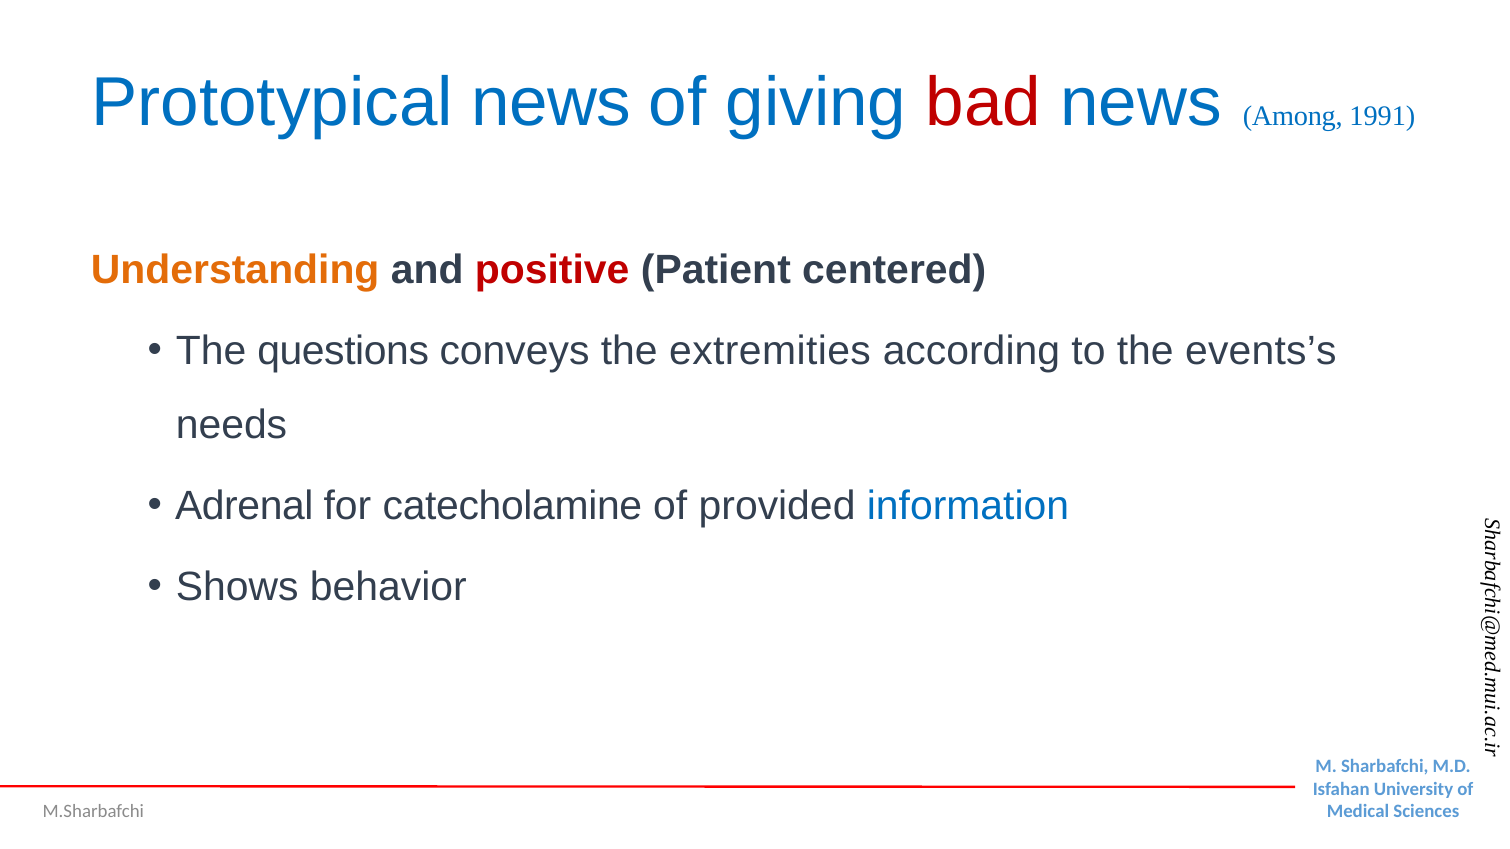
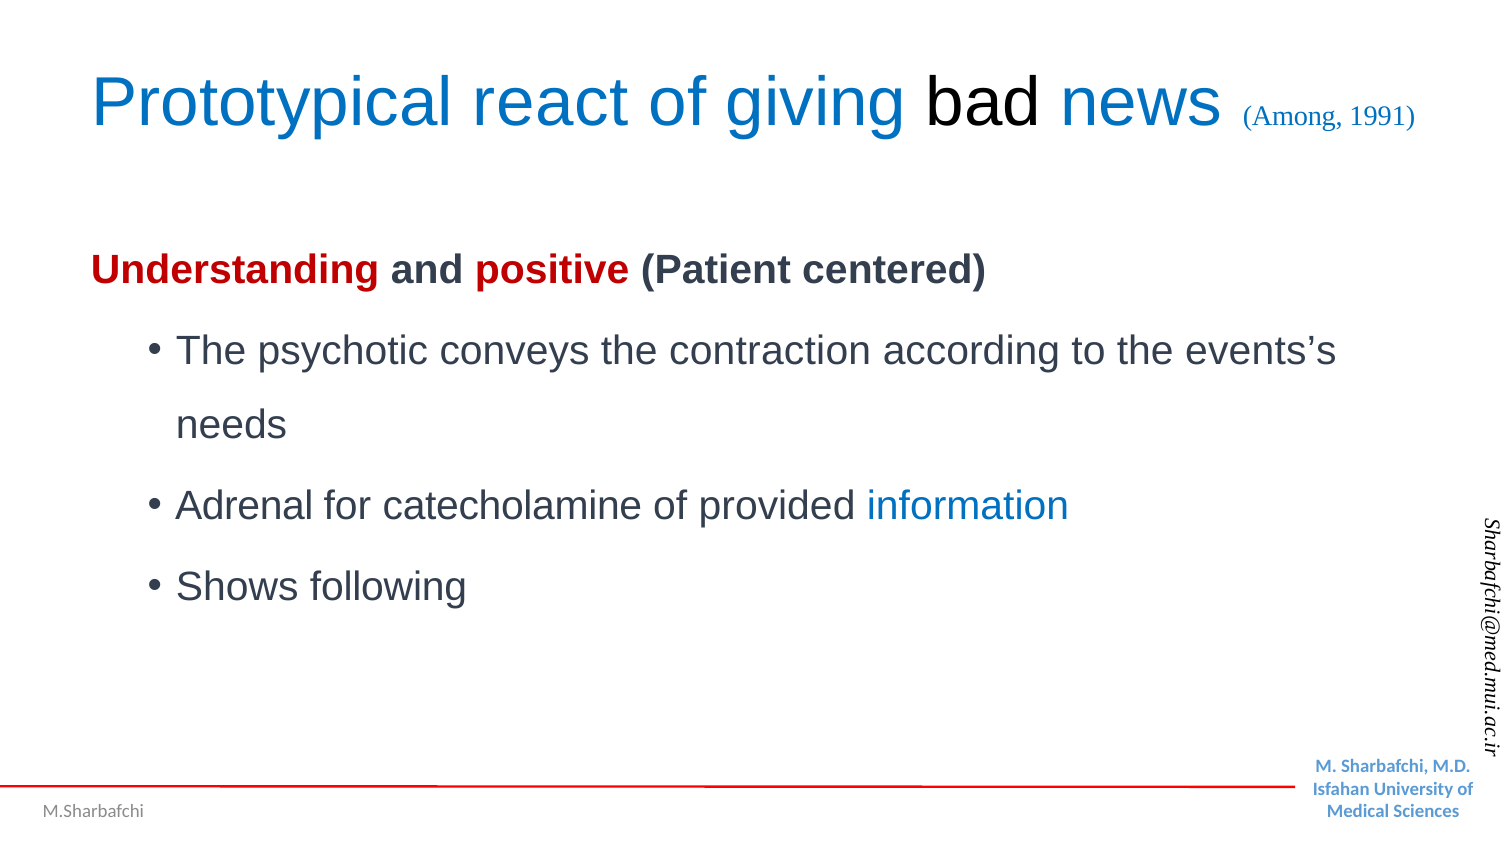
Prototypical news: news -> react
bad colour: red -> black
Understanding colour: orange -> red
questions: questions -> psychotic
extremities: extremities -> contraction
behavior: behavior -> following
